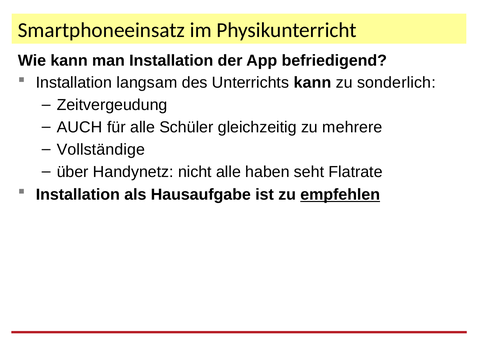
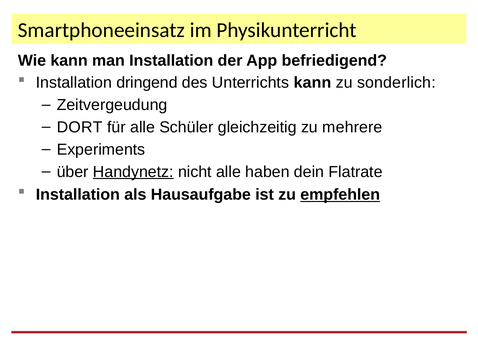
langsam: langsam -> dringend
AUCH: AUCH -> DORT
Vollständige: Vollständige -> Experiments
Handynetz underline: none -> present
seht: seht -> dein
